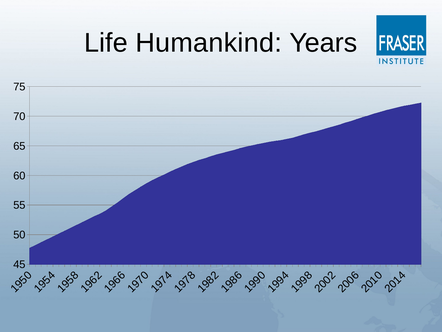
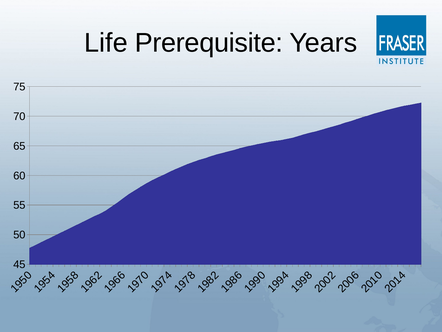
Humankind: Humankind -> Prerequisite
